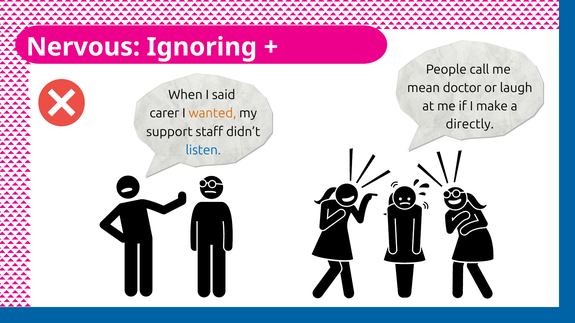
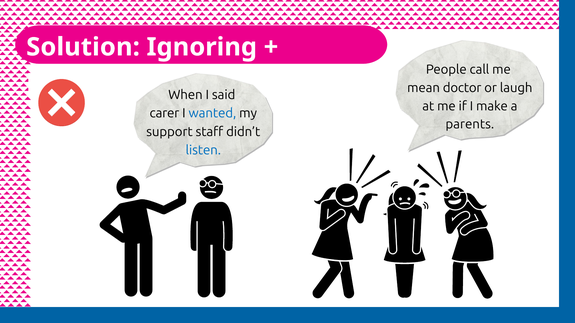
Nervous: Nervous -> Solution
wanted colour: orange -> blue
directly: directly -> parents
